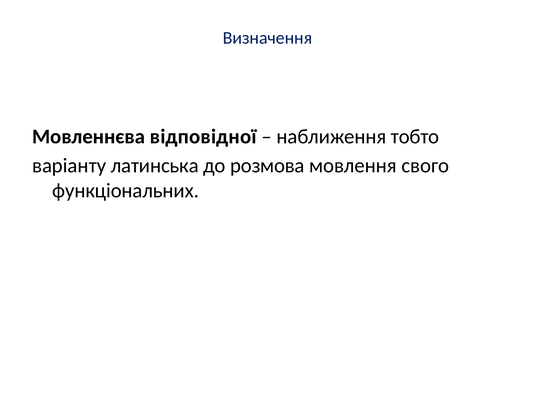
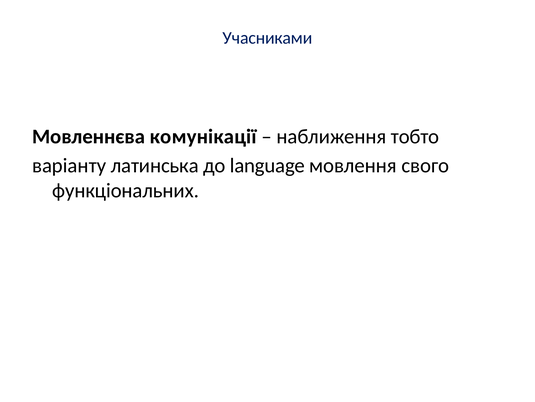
Визначення: Визначення -> Учасниками
відповідної: відповідної -> комунікації
розмова: розмова -> language
